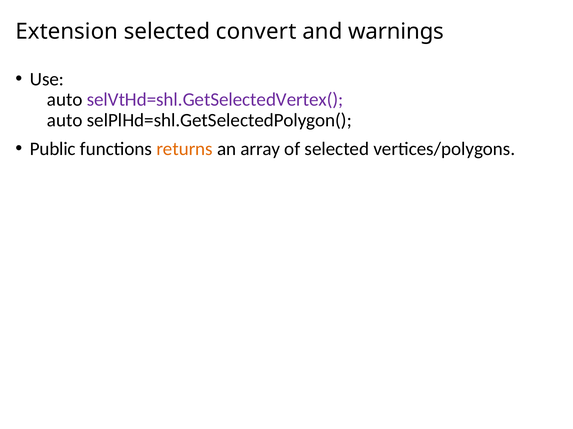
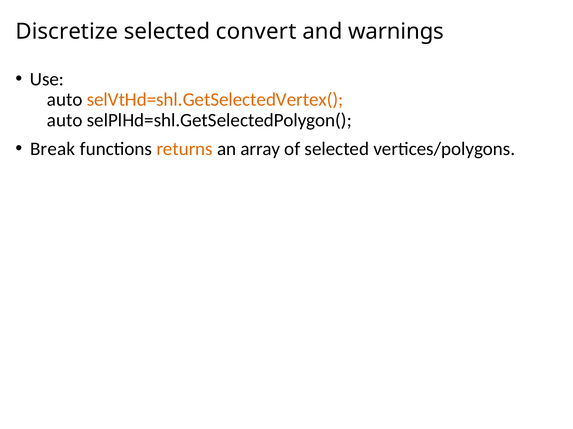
Extension: Extension -> Discretize
selVtHd=shl.GetSelectedVertex( colour: purple -> orange
Public: Public -> Break
